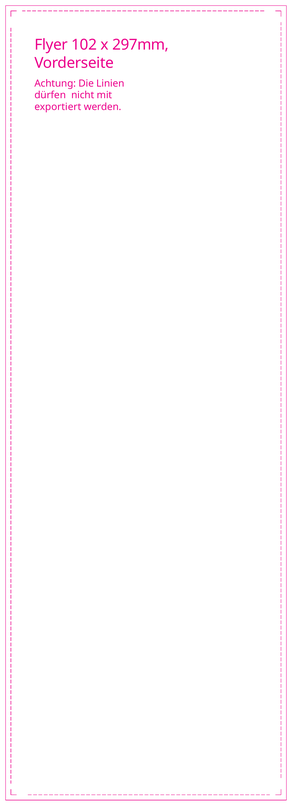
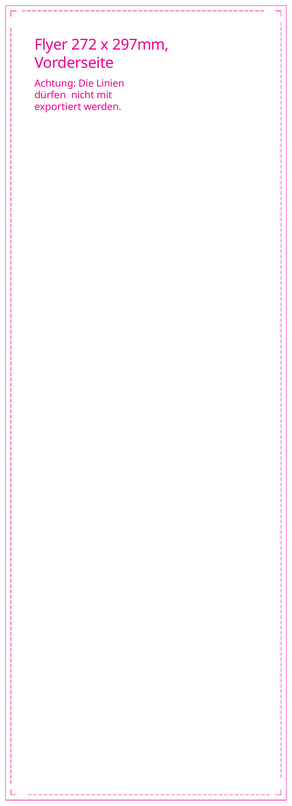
102: 102 -> 272
